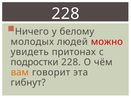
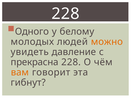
Ничего: Ничего -> Одного
можно colour: red -> orange
притонах: притонах -> давление
подростки: подростки -> прекрасна
